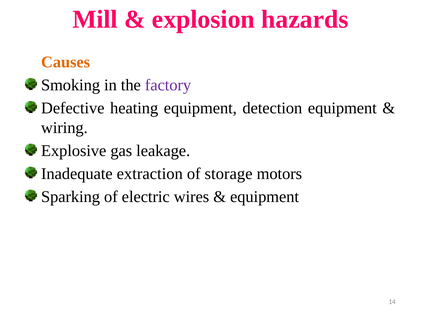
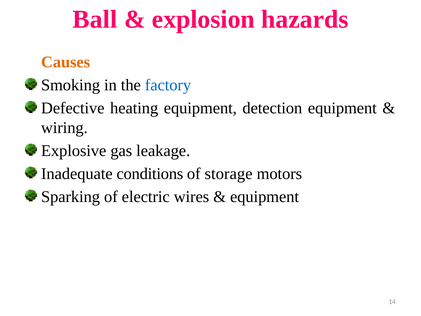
Mill: Mill -> Ball
factory colour: purple -> blue
extraction: extraction -> conditions
